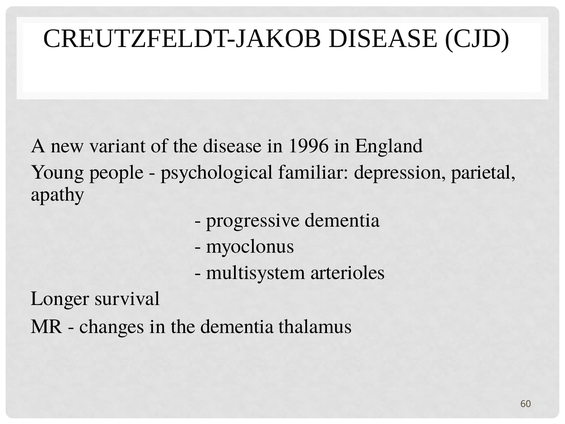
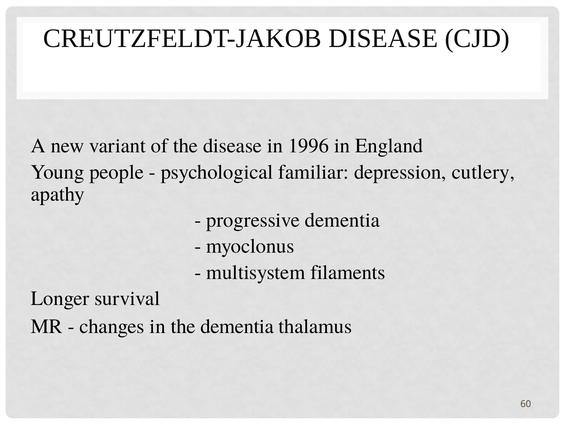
parietal: parietal -> cutlery
arterioles: arterioles -> filaments
